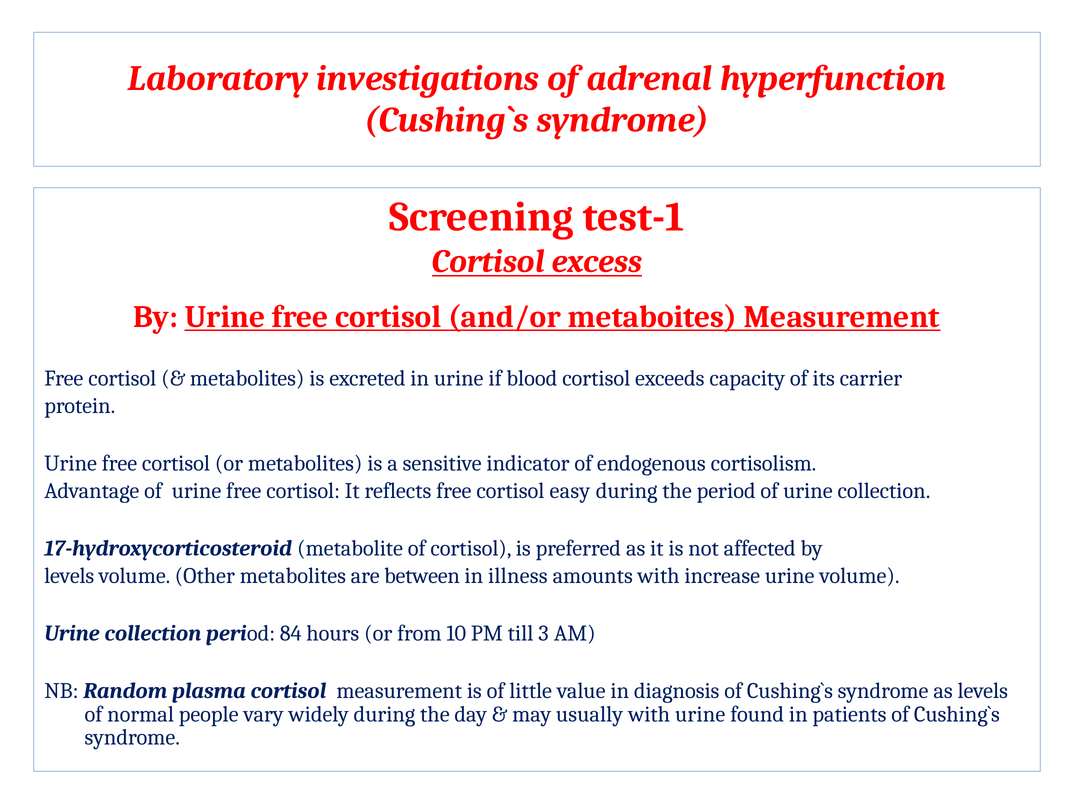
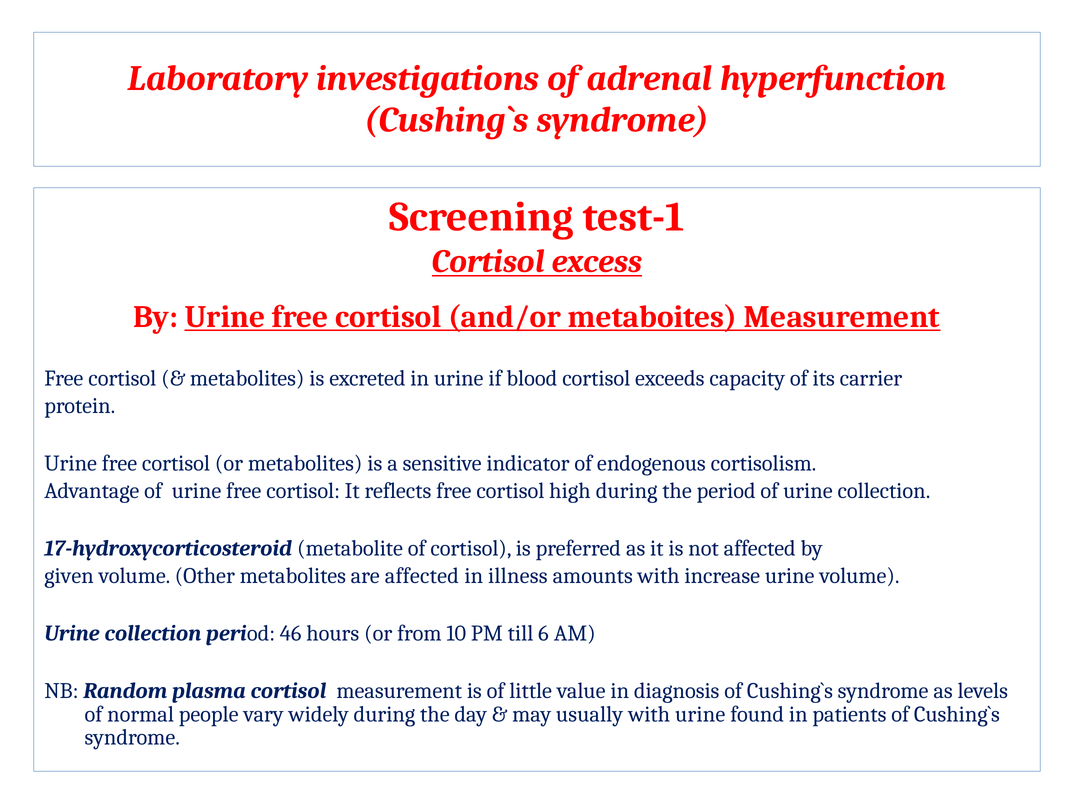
easy: easy -> high
levels at (69, 576): levels -> given
are between: between -> affected
84: 84 -> 46
3: 3 -> 6
